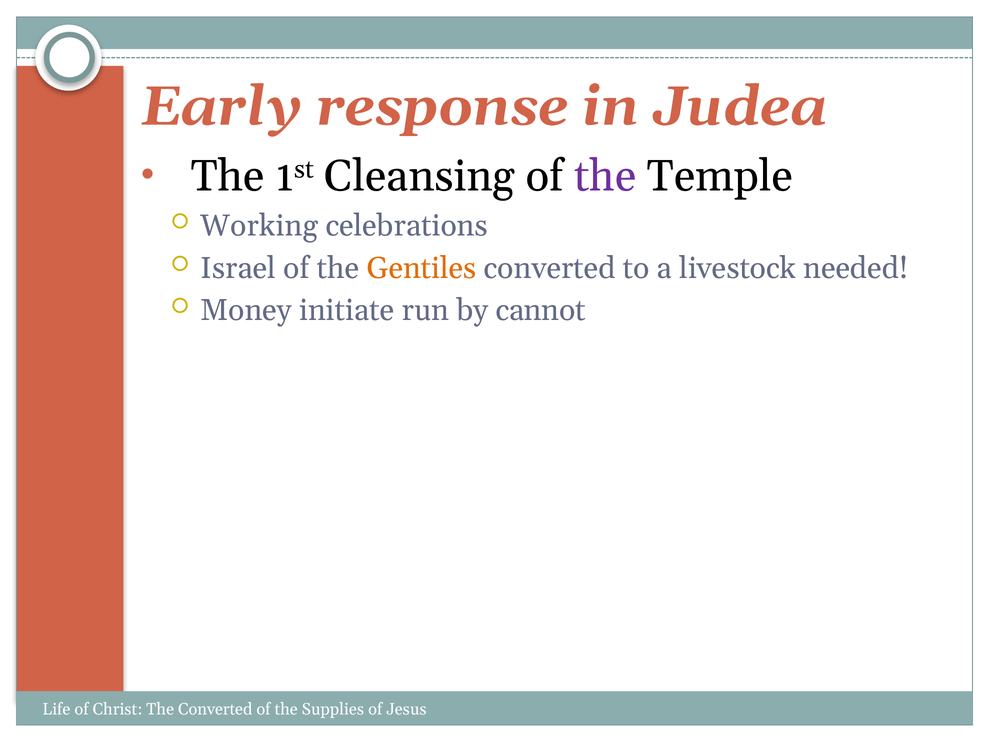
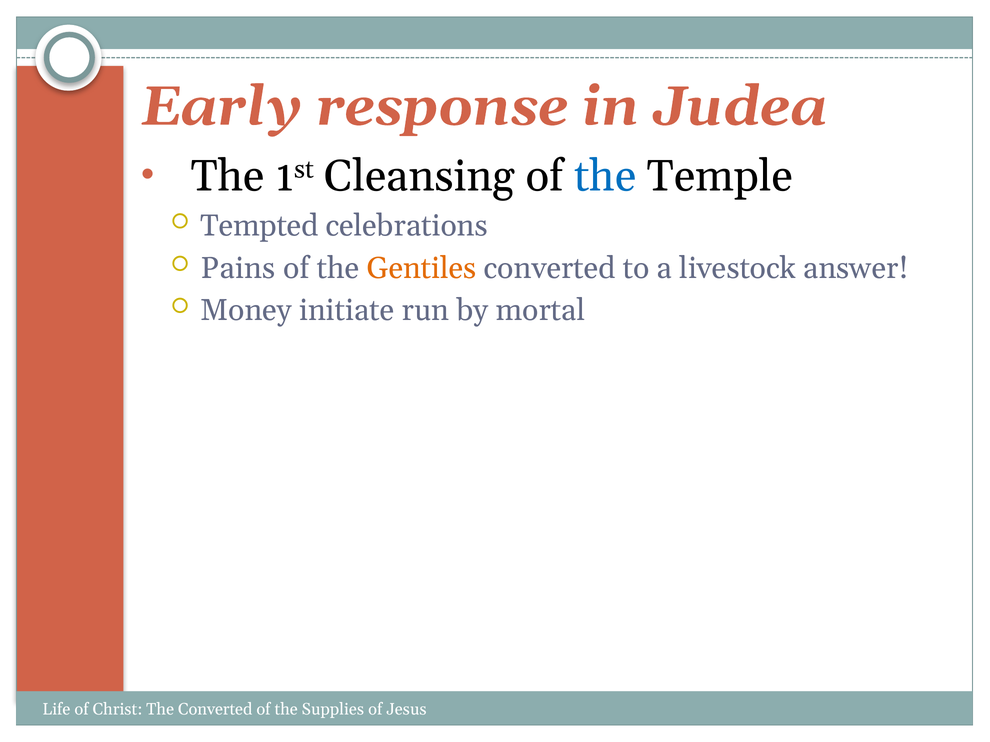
the at (605, 177) colour: purple -> blue
Working: Working -> Tempted
Israel: Israel -> Pains
needed: needed -> answer
cannot: cannot -> mortal
